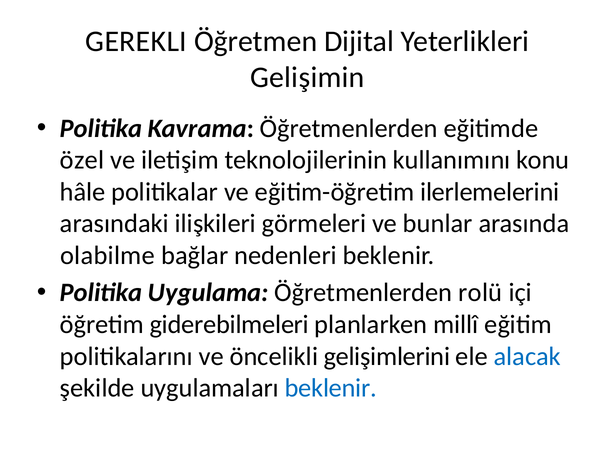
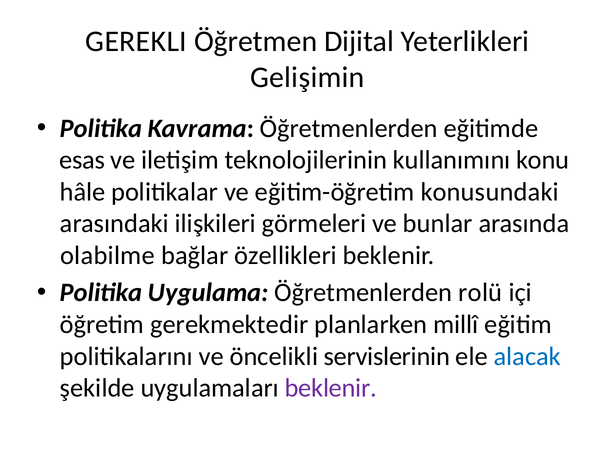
özel: özel -> esas
ilerlemelerini: ilerlemelerini -> konusundaki
nedenleri: nedenleri -> özellikleri
giderebilmeleri: giderebilmeleri -> gerekmektedir
gelişimlerini: gelişimlerini -> servislerinin
beklenir at (331, 388) colour: blue -> purple
